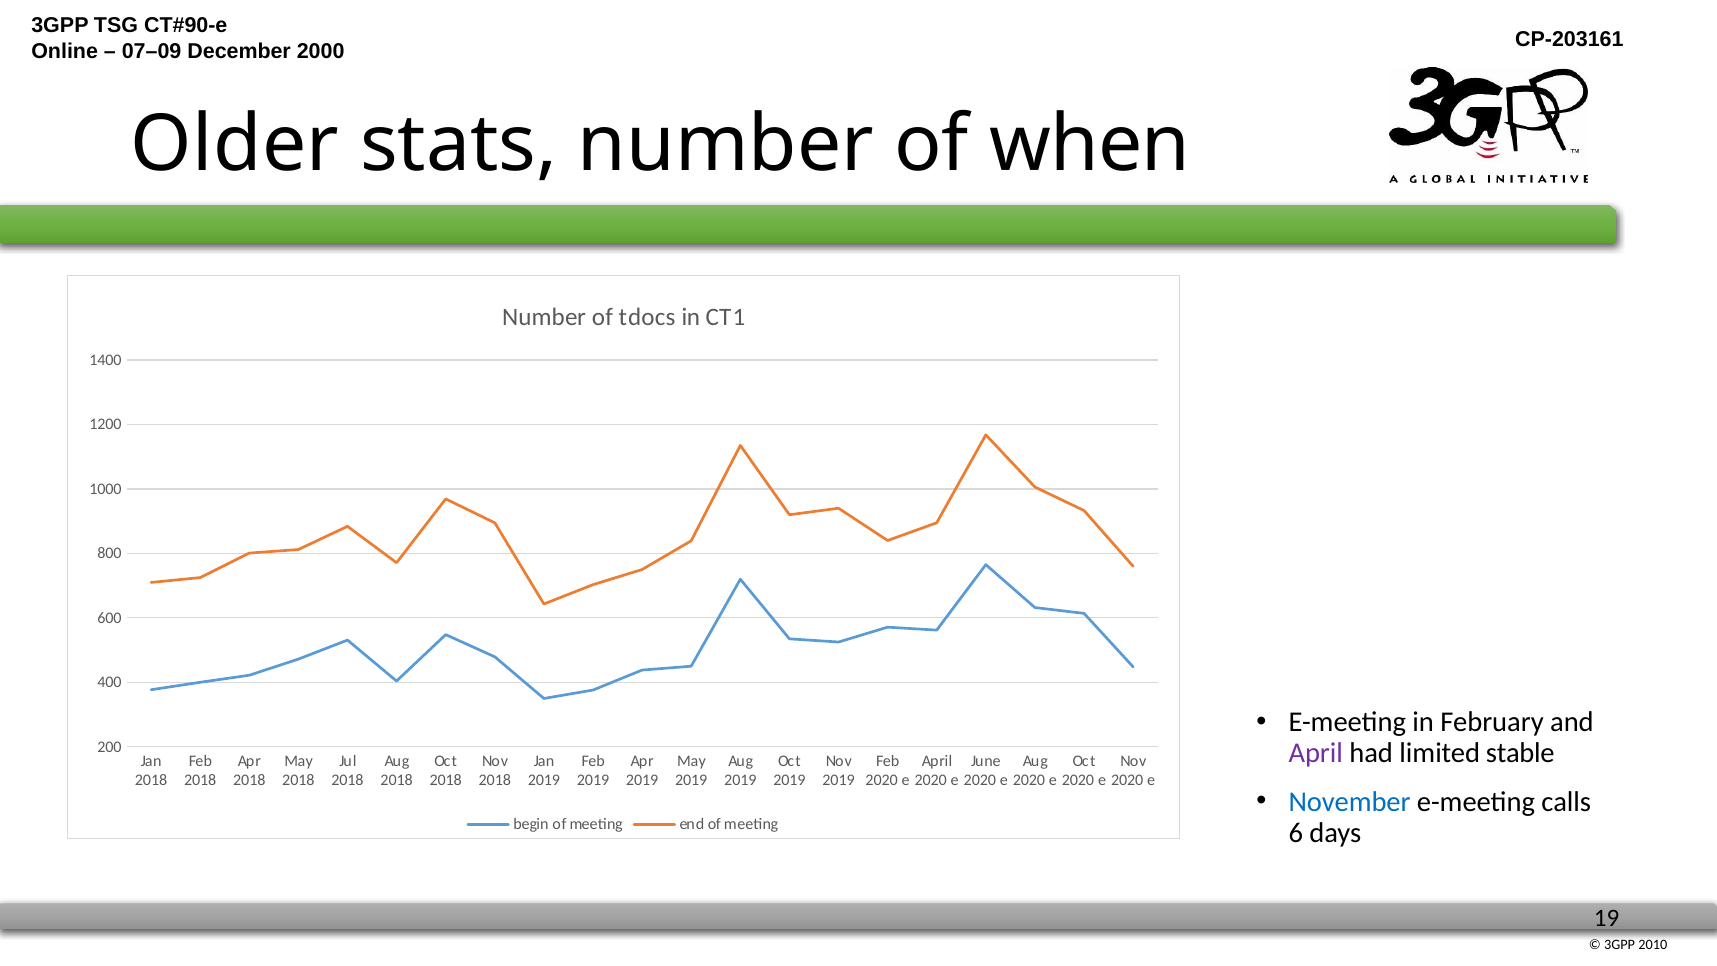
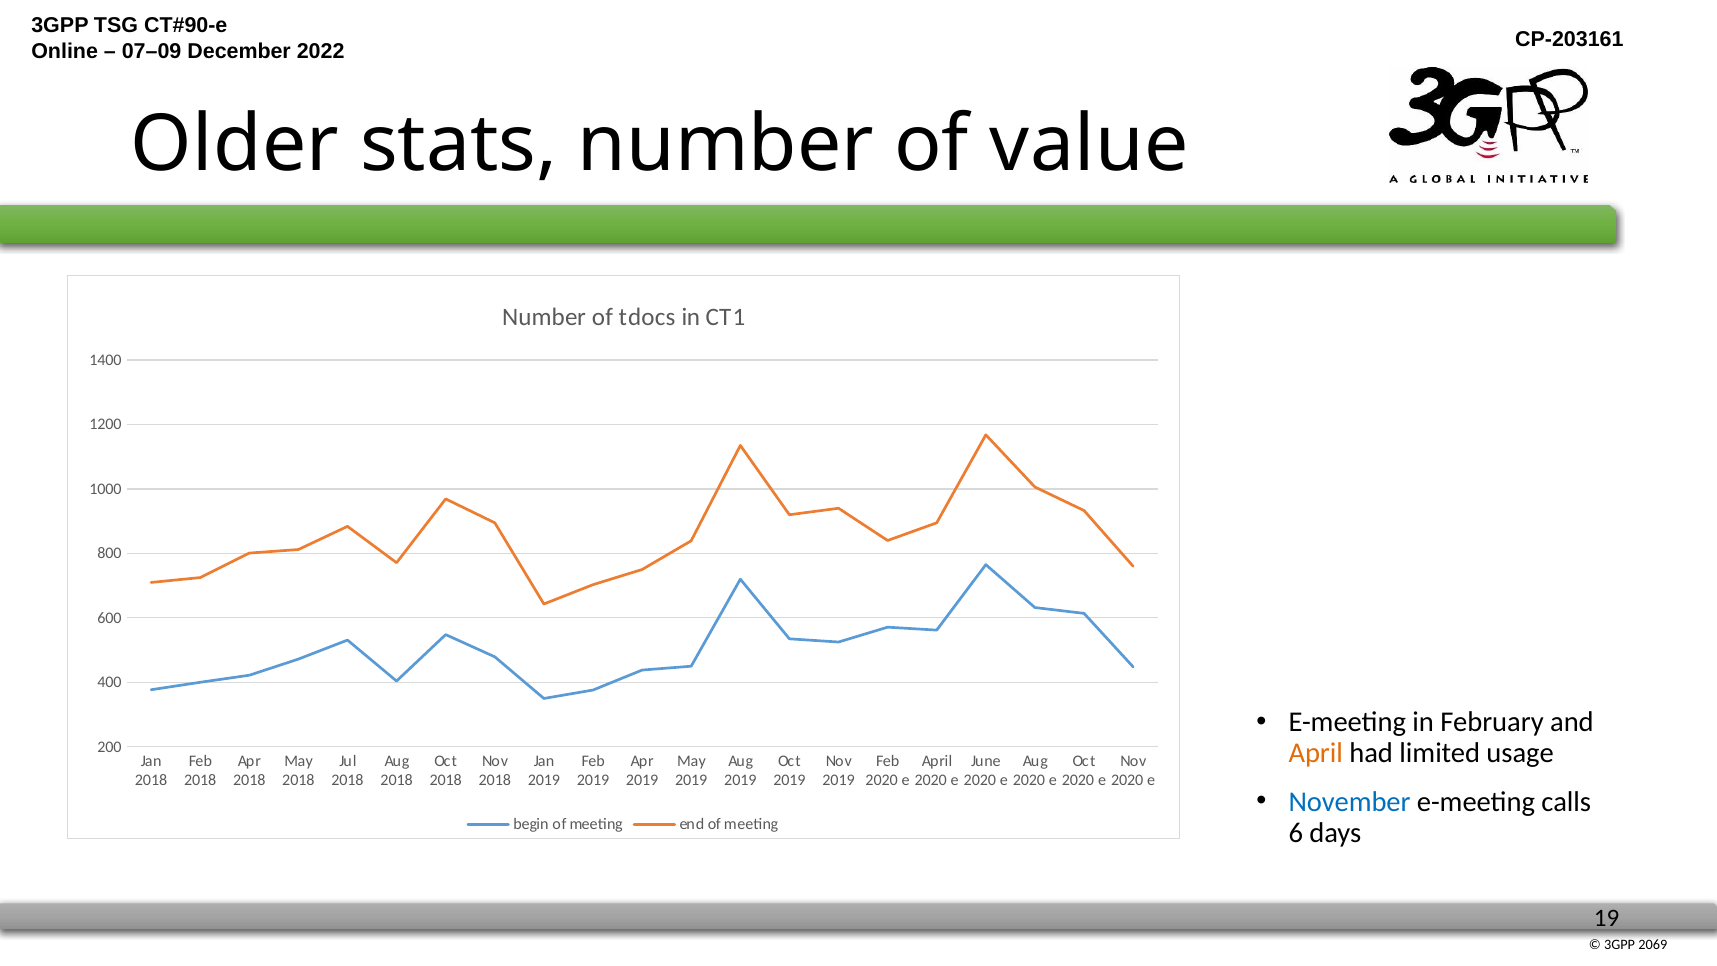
2000: 2000 -> 2022
when: when -> value
April at (1316, 753) colour: purple -> orange
stable: stable -> usage
2010: 2010 -> 2069
